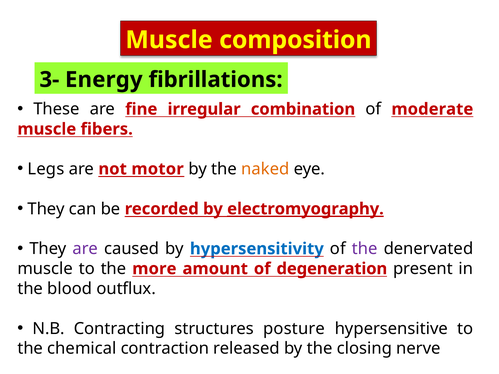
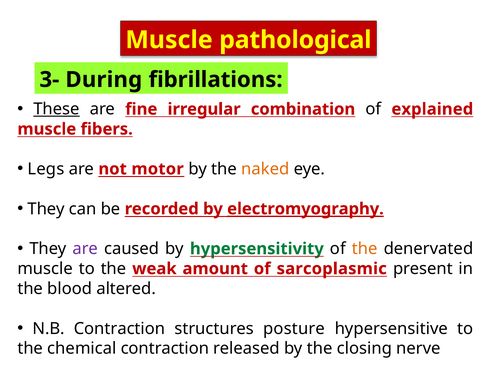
composition: composition -> pathological
Energy: Energy -> During
These underline: none -> present
moderate: moderate -> explained
hypersensitivity colour: blue -> green
the at (365, 249) colour: purple -> orange
more: more -> weak
degeneration: degeneration -> sarcoplasmic
outflux: outflux -> altered
N.B Contracting: Contracting -> Contraction
